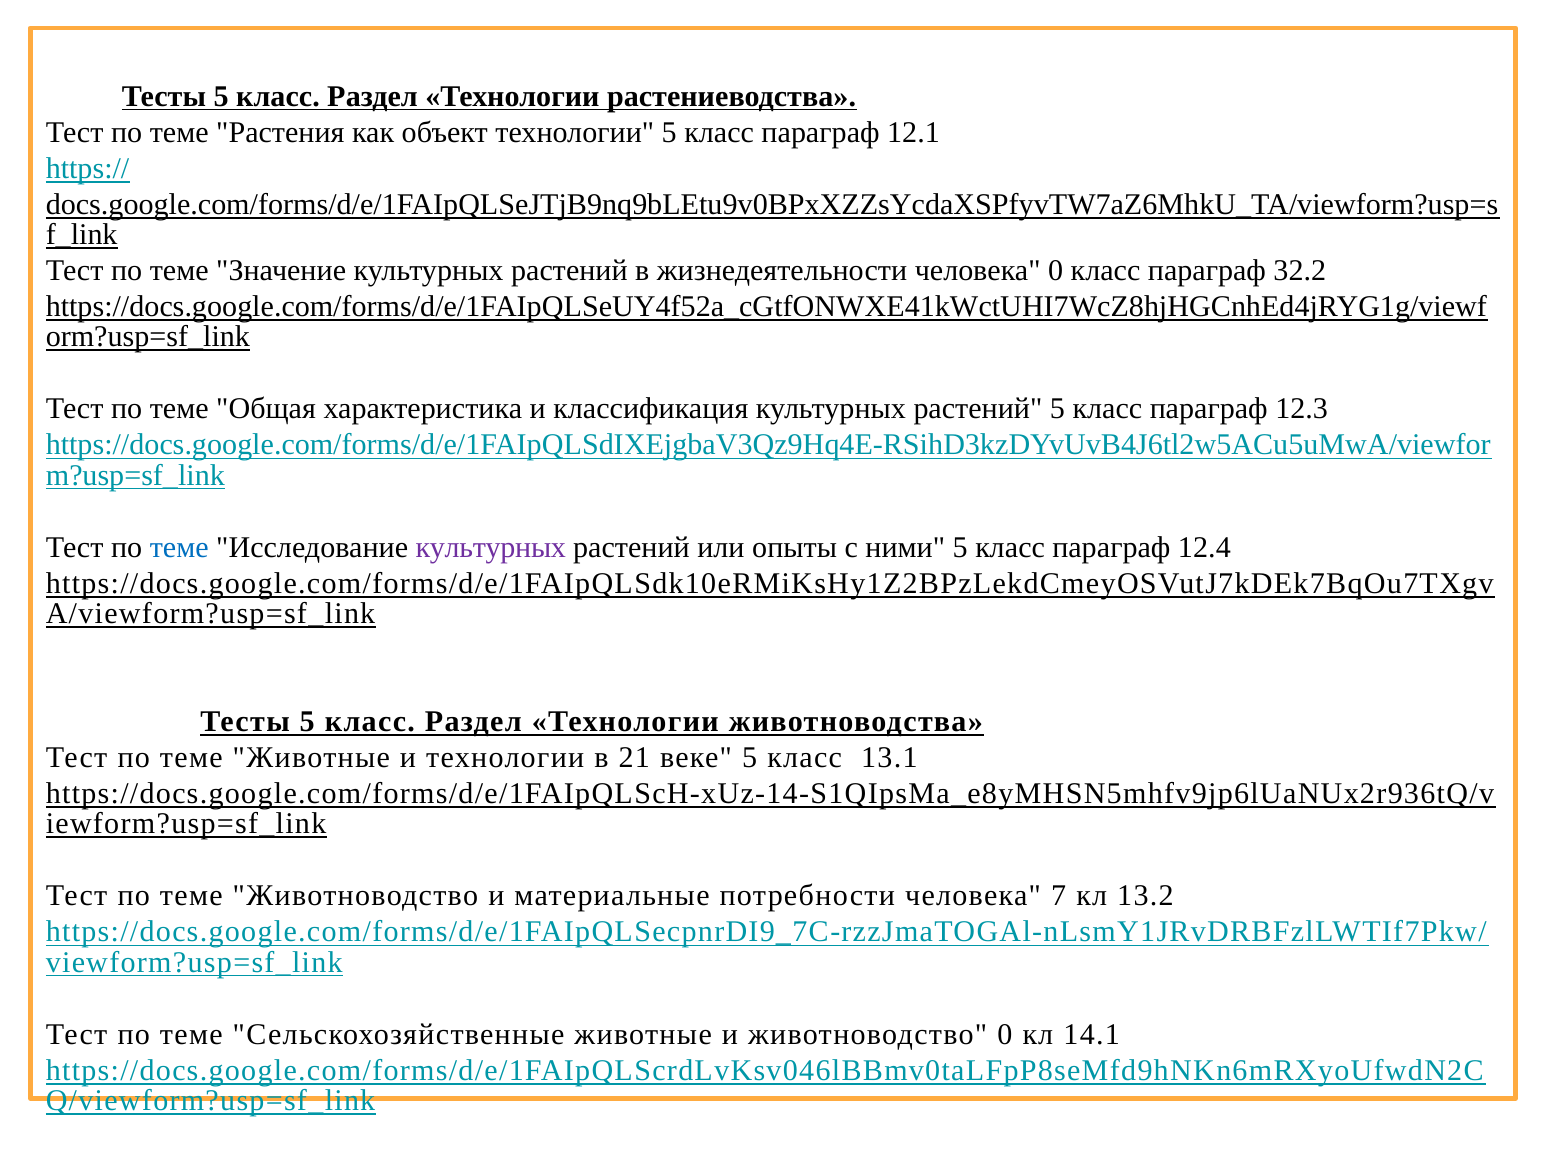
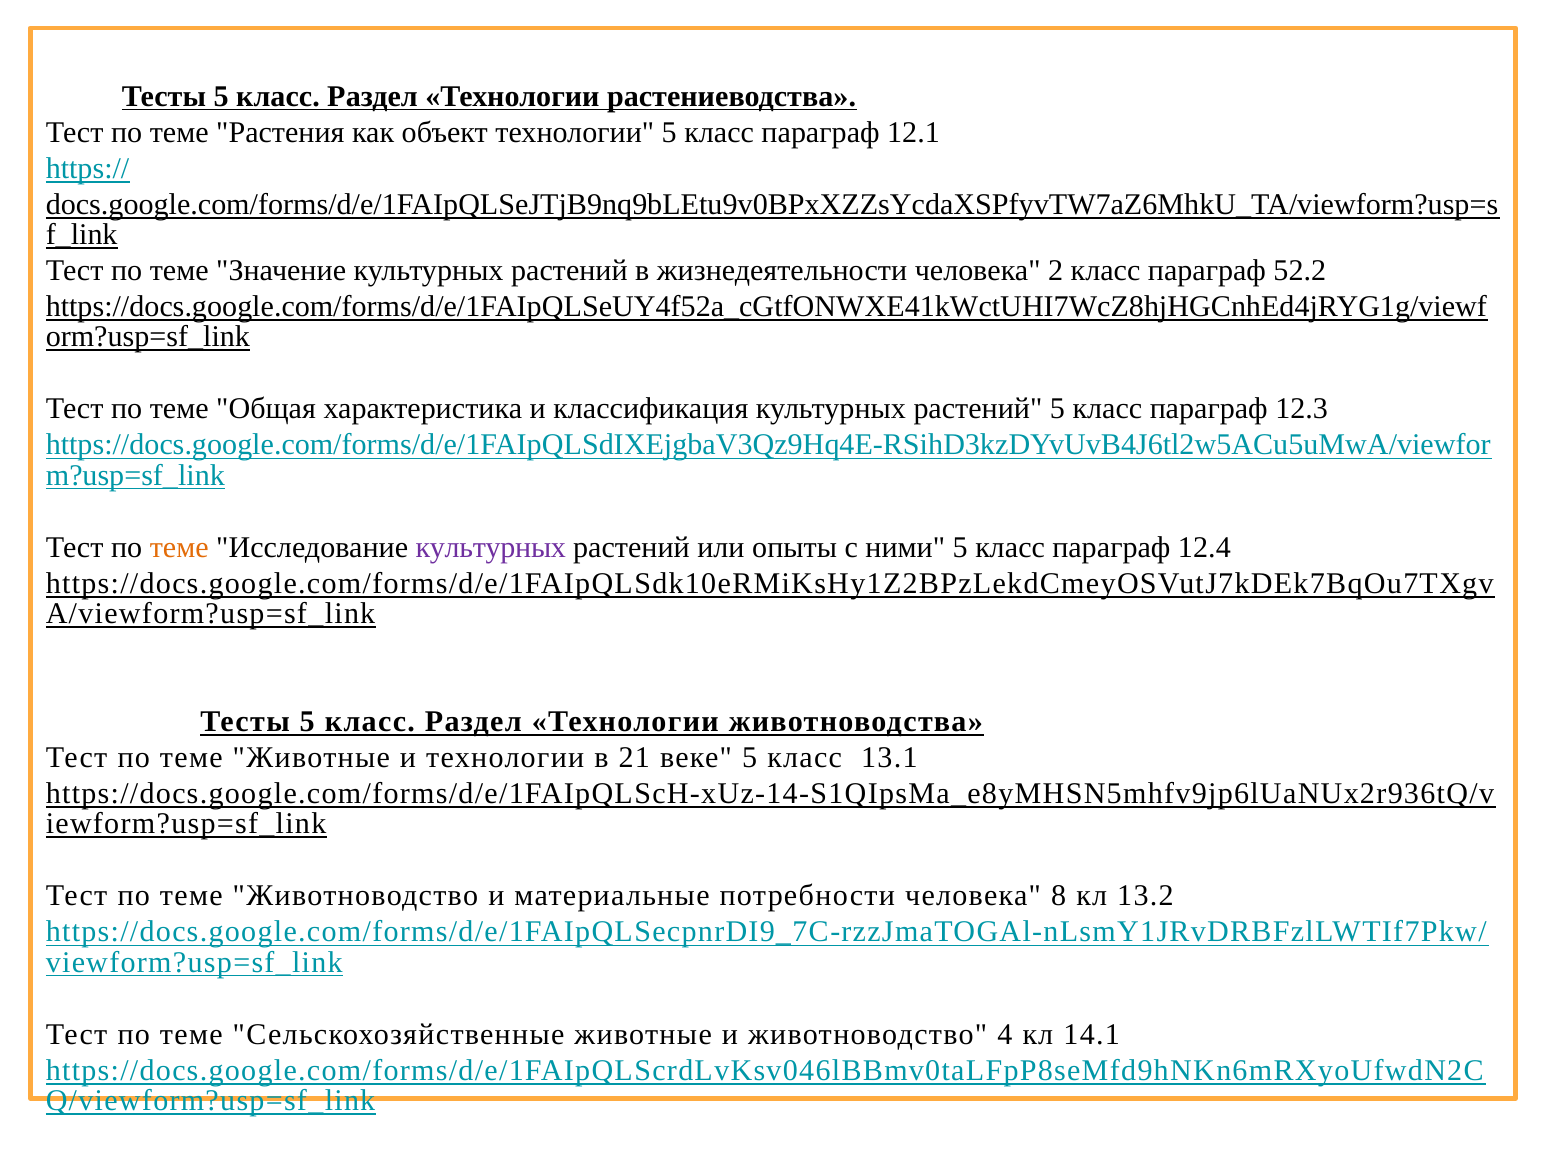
человека 0: 0 -> 2
32.2: 32.2 -> 52.2
теме at (179, 547) colour: blue -> orange
7: 7 -> 8
животноводство 0: 0 -> 4
